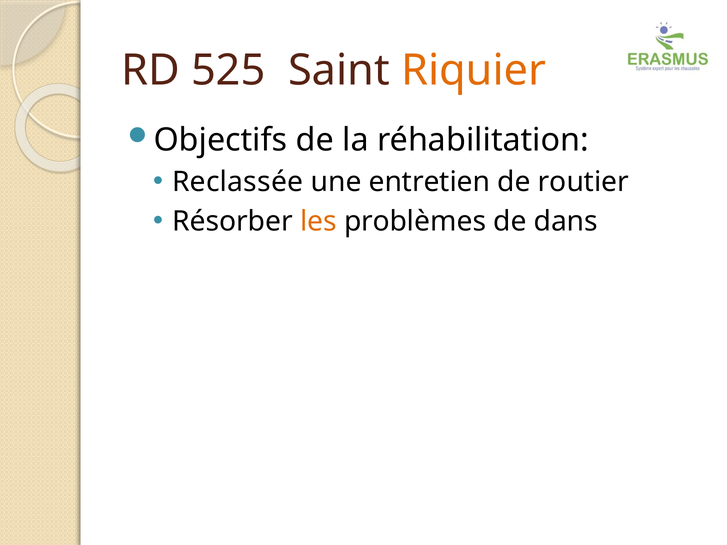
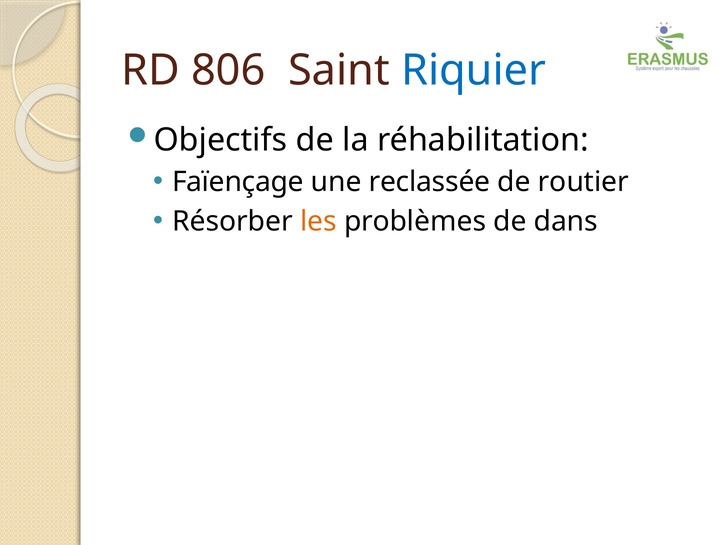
525: 525 -> 806
Riquier colour: orange -> blue
Reclassée: Reclassée -> Faïençage
entretien: entretien -> reclassée
